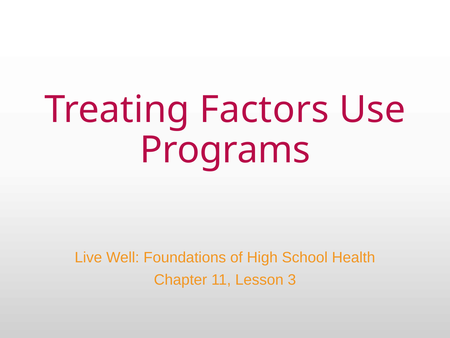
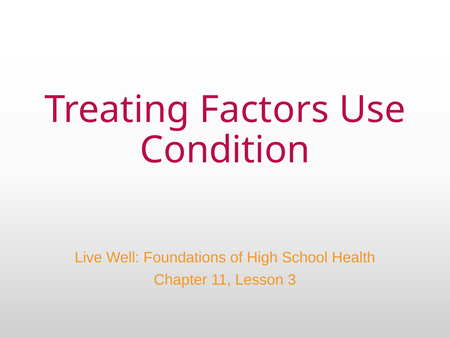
Programs: Programs -> Condition
